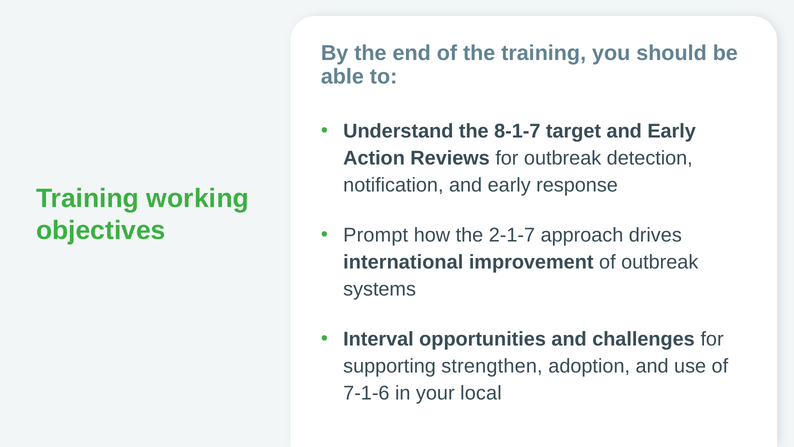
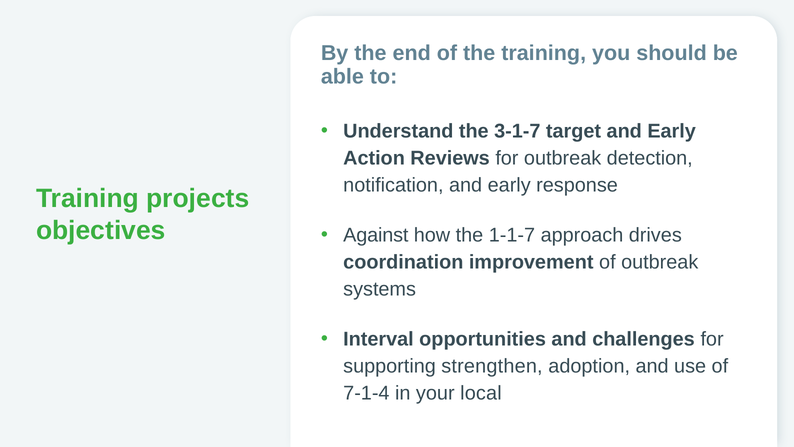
8-1-7: 8-1-7 -> 3-1-7
working: working -> projects
Prompt: Prompt -> Against
2-1-7: 2-1-7 -> 1-1-7
international: international -> coordination
7-1-6: 7-1-6 -> 7-1-4
